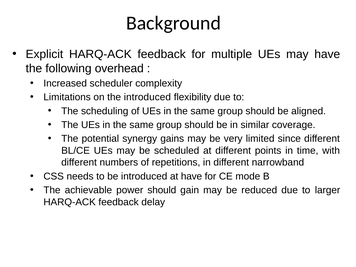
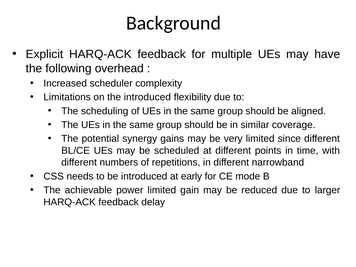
at have: have -> early
power should: should -> limited
